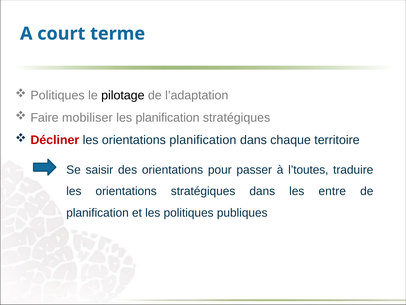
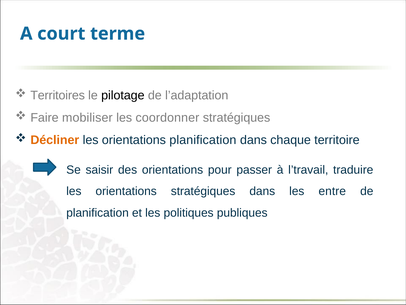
Politiques at (58, 95): Politiques -> Territoires
les planification: planification -> coordonner
Décliner colour: red -> orange
l’toutes: l’toutes -> l’travail
